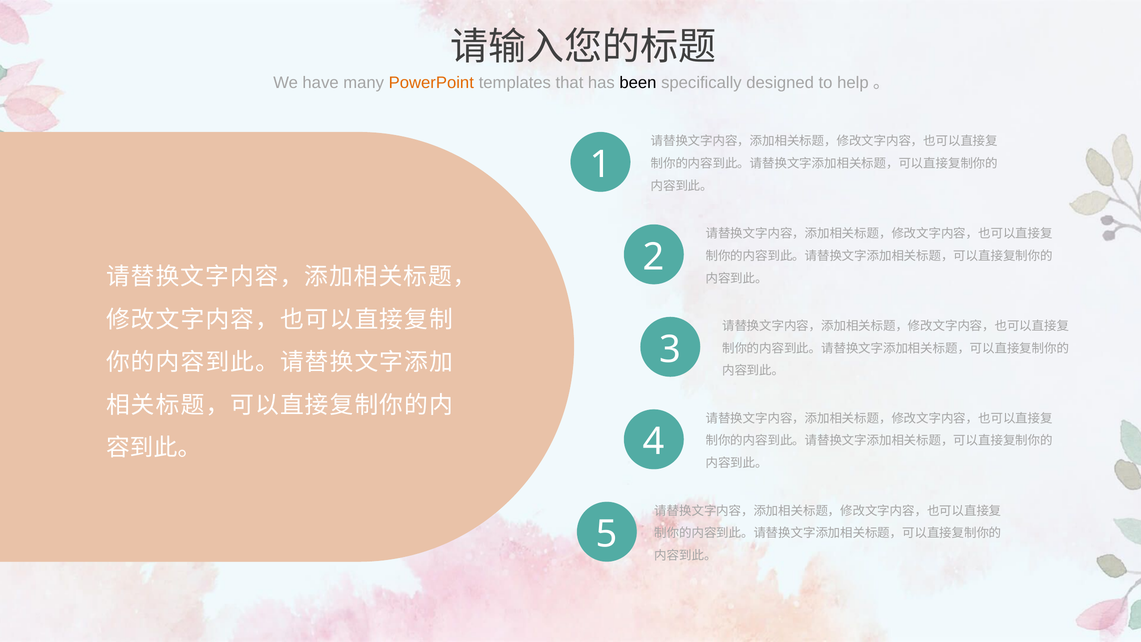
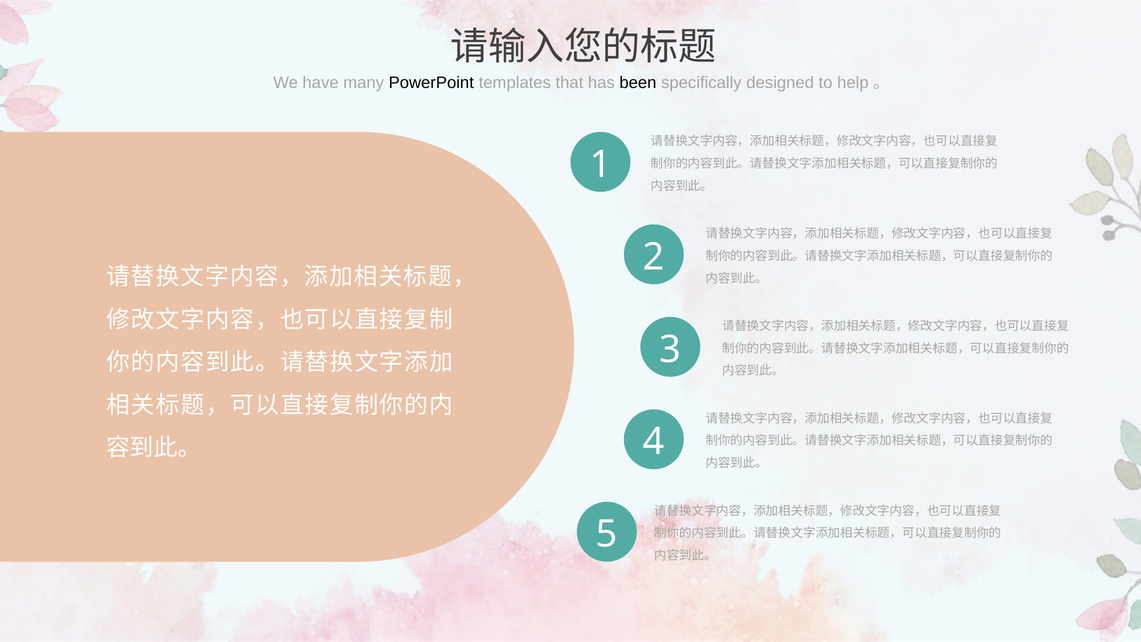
PowerPoint colour: orange -> black
